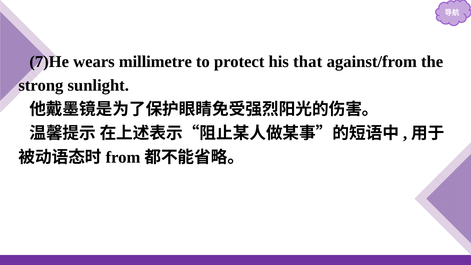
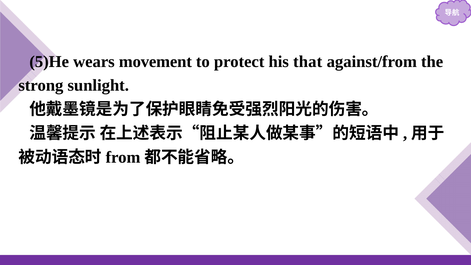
7)He: 7)He -> 5)He
millimetre: millimetre -> movement
